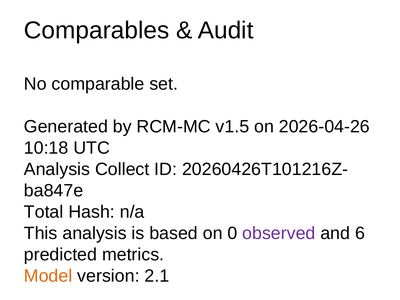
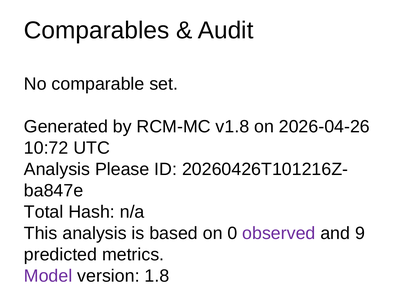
v1.5: v1.5 -> v1.8
10:18: 10:18 -> 10:72
Collect: Collect -> Please
6: 6 -> 9
Model colour: orange -> purple
2.1: 2.1 -> 1.8
